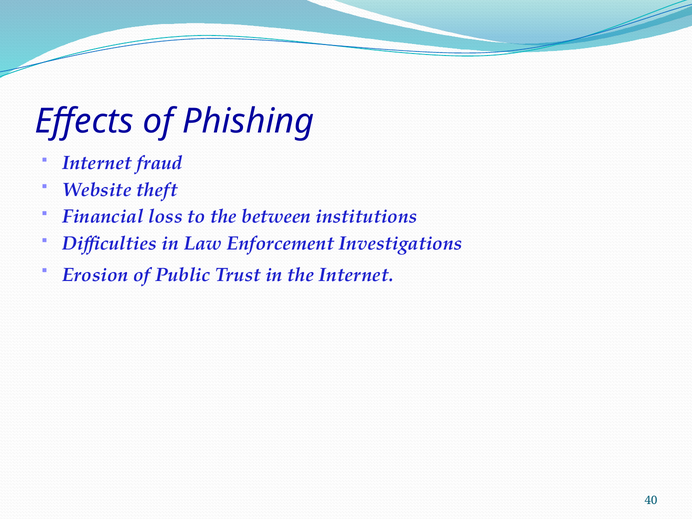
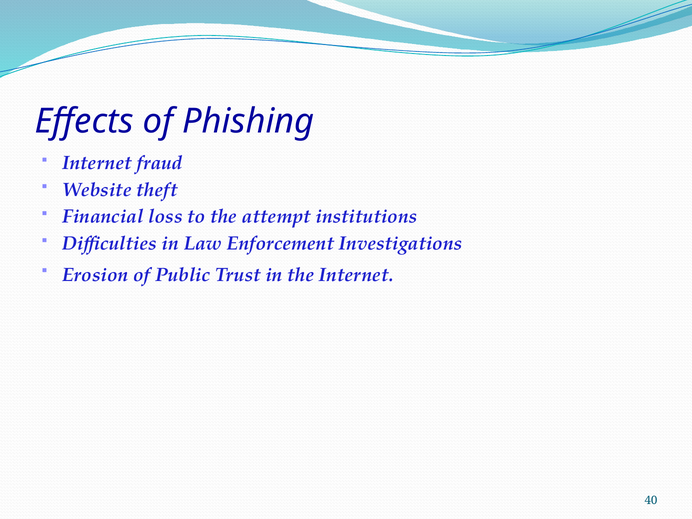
between: between -> attempt
